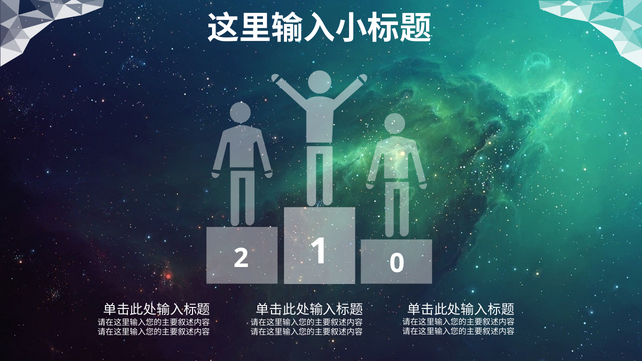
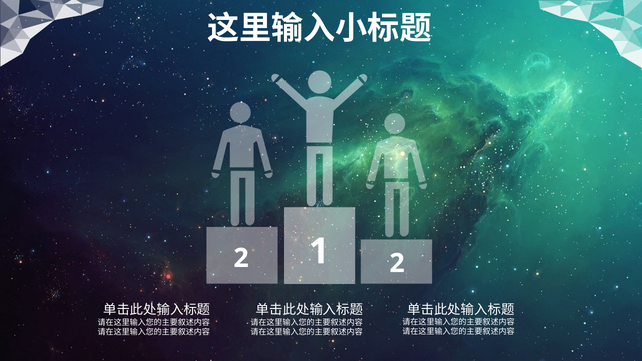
2 0: 0 -> 2
